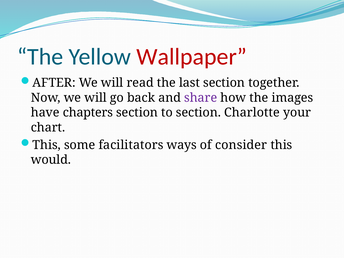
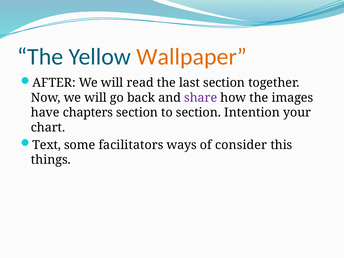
Wallpaper colour: red -> orange
Charlotte: Charlotte -> Intention
This at (47, 145): This -> Text
would: would -> things
